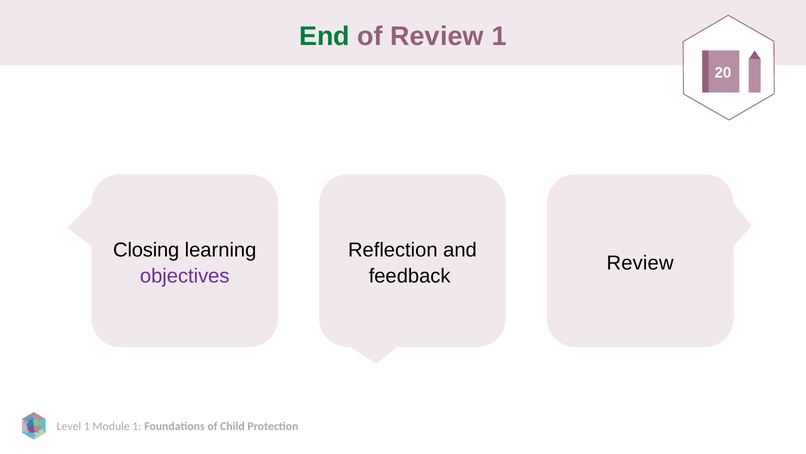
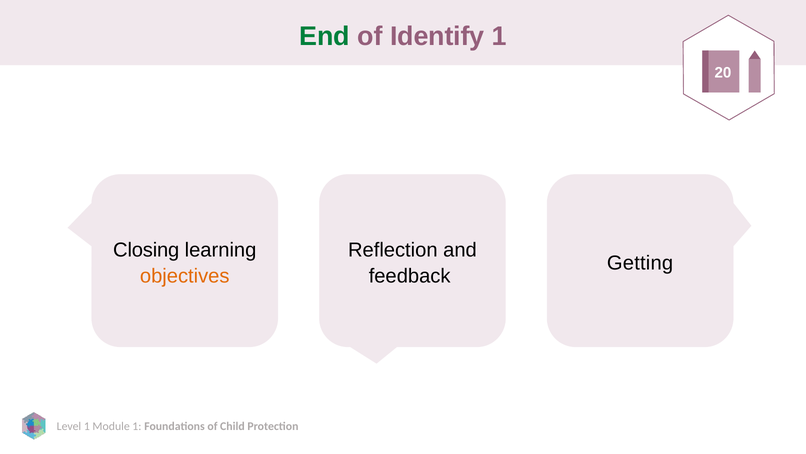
of Review: Review -> Identify
Review at (640, 263): Review -> Getting
objectives colour: purple -> orange
